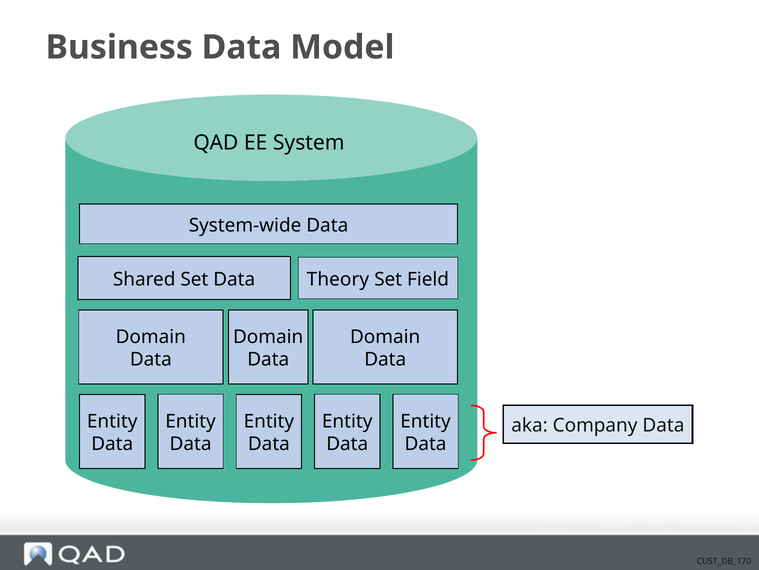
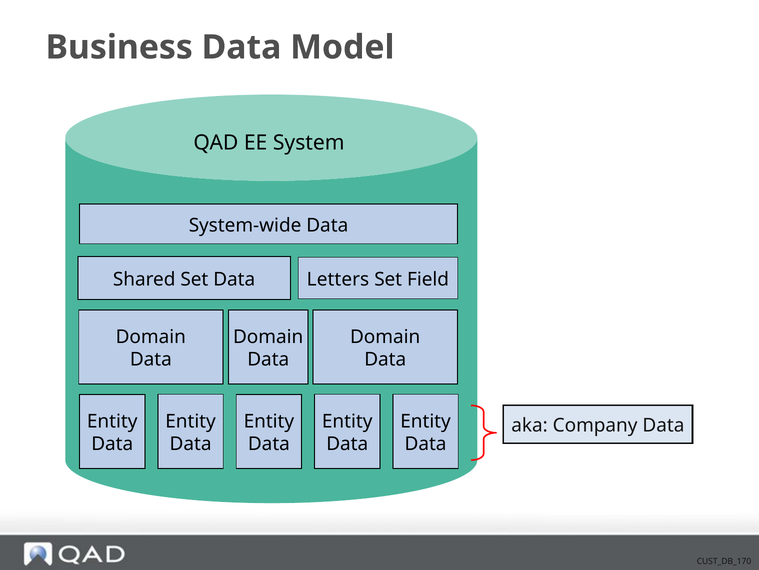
Theory: Theory -> Letters
